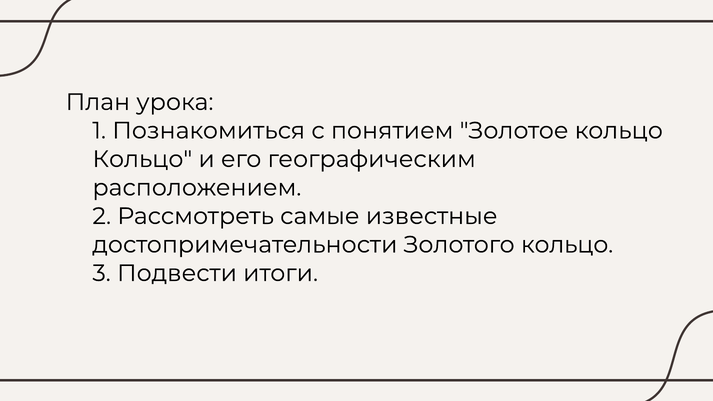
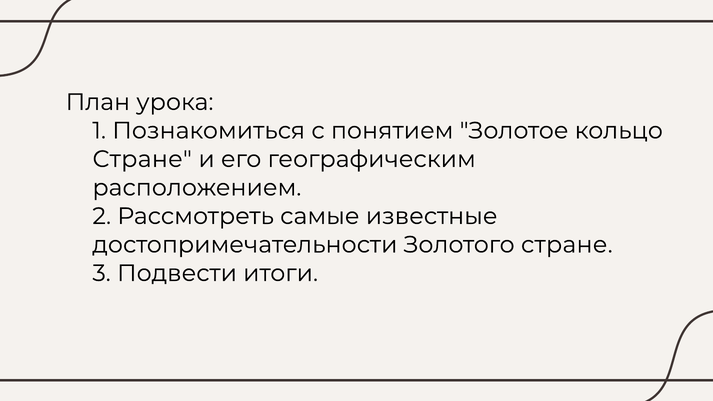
Кольцо at (142, 159): Кольцо -> Стране
Золотого кольцо: кольцо -> стране
